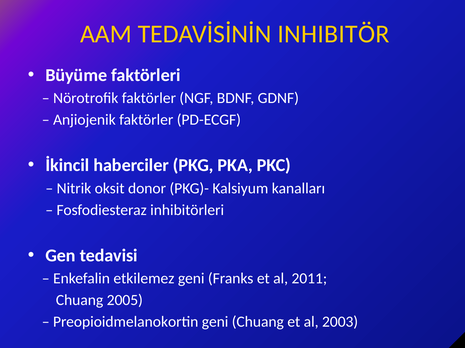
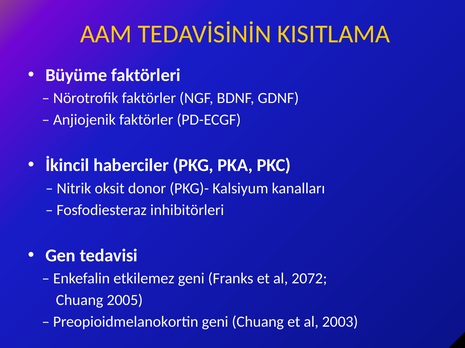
INHIBITÖR: INHIBITÖR -> KISITLAMA
2011: 2011 -> 2072
